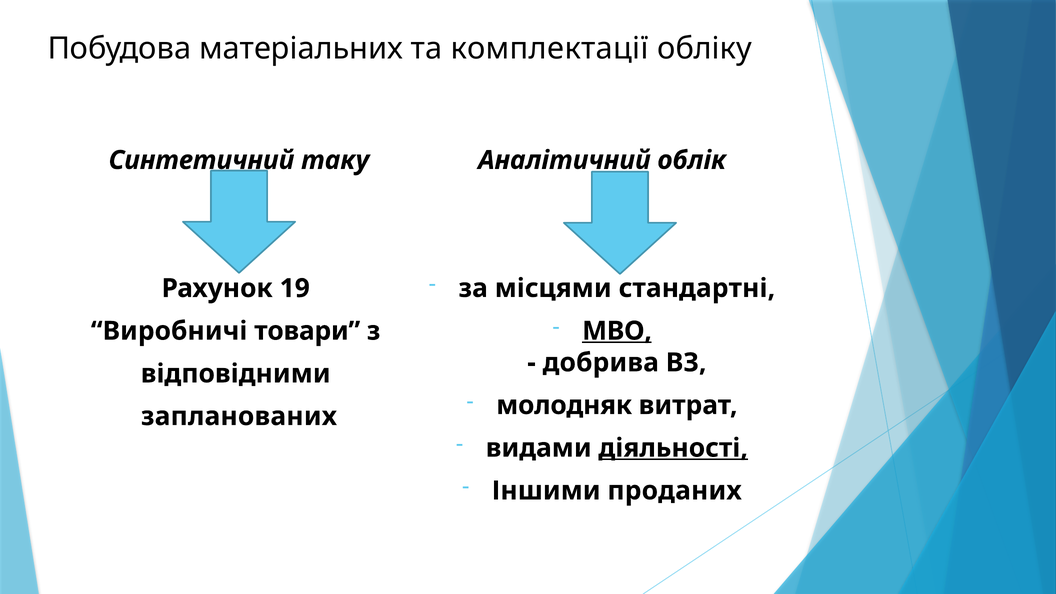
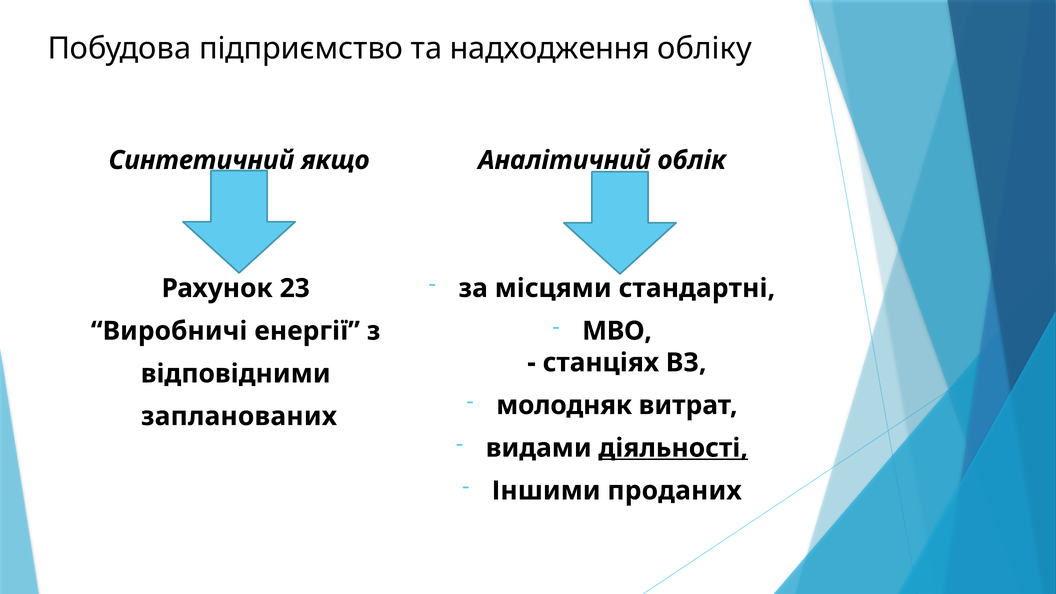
матеріальних: матеріальних -> підприємство
комплектації: комплектації -> надходження
таку: таку -> якщо
19: 19 -> 23
МВО underline: present -> none
товари: товари -> енергії
добрива: добрива -> станціях
